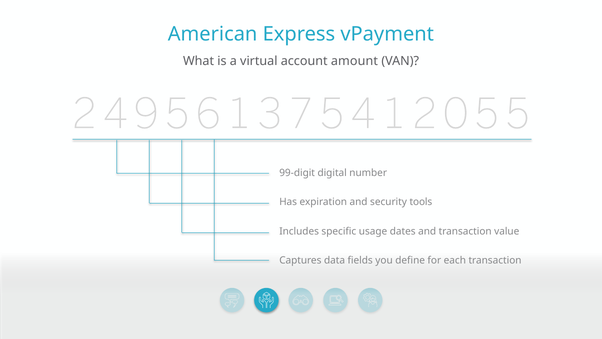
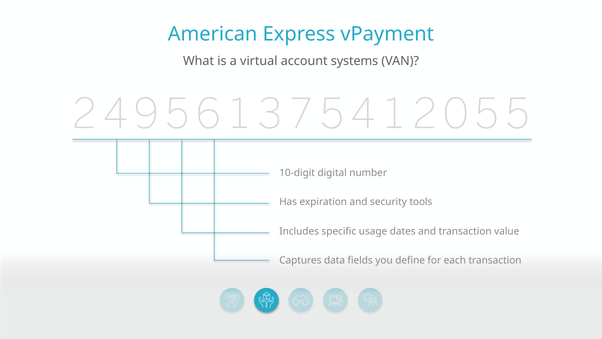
amount: amount -> systems
99-digit: 99-digit -> 10-digit
